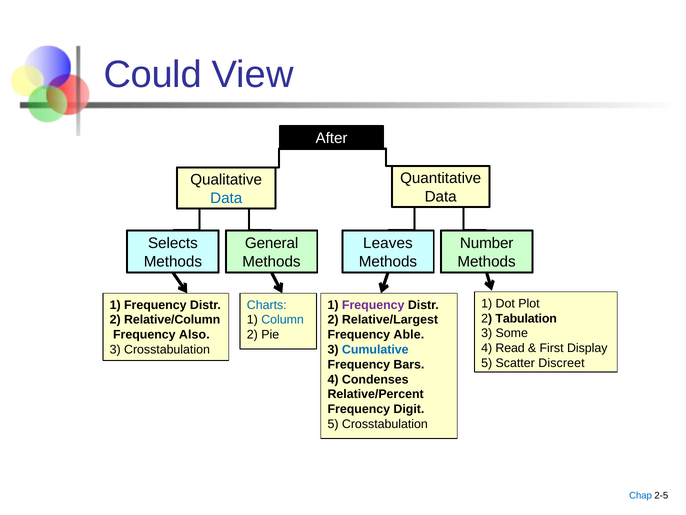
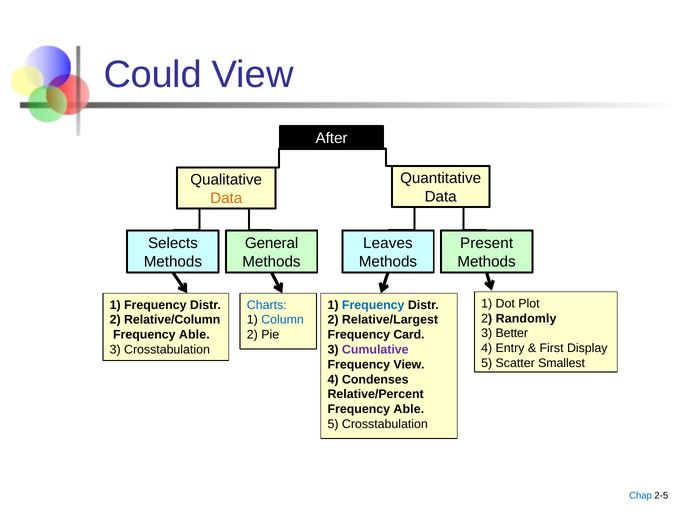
Data at (226, 198) colour: blue -> orange
Number: Number -> Present
Frequency at (373, 305) colour: purple -> blue
Tabulation: Tabulation -> Randomly
Some: Some -> Better
Also at (194, 334): Also -> Able
Able: Able -> Card
Read: Read -> Entry
Cumulative colour: blue -> purple
Discreet: Discreet -> Smallest
Frequency Bars: Bars -> View
Digit at (409, 409): Digit -> Able
